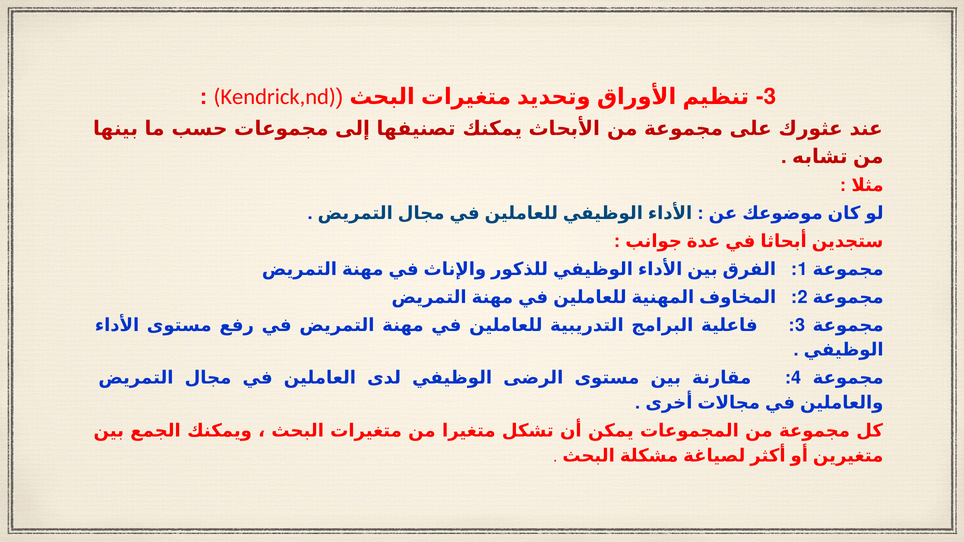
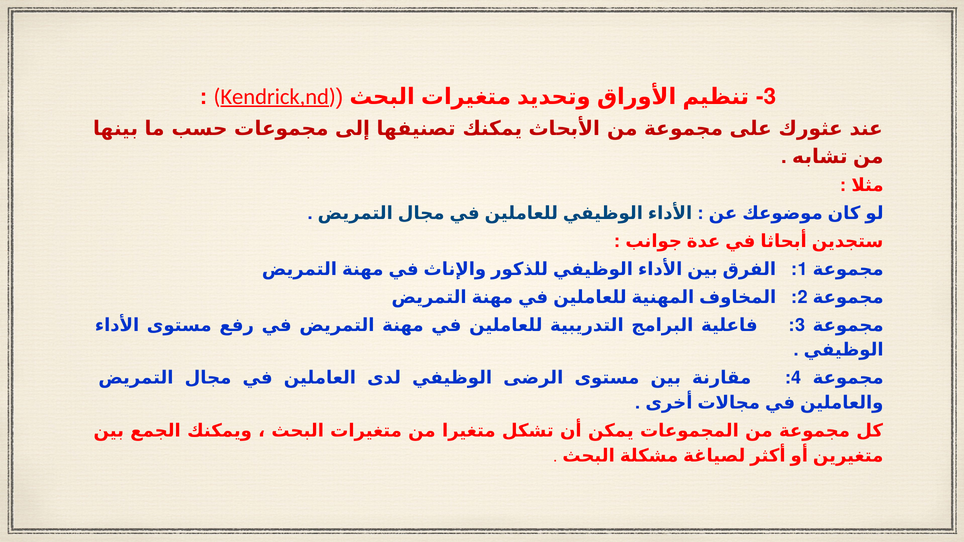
Kendrick,nd underline: none -> present
